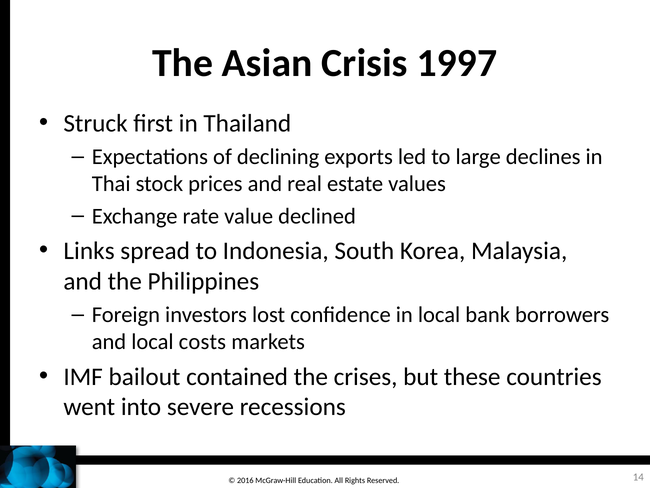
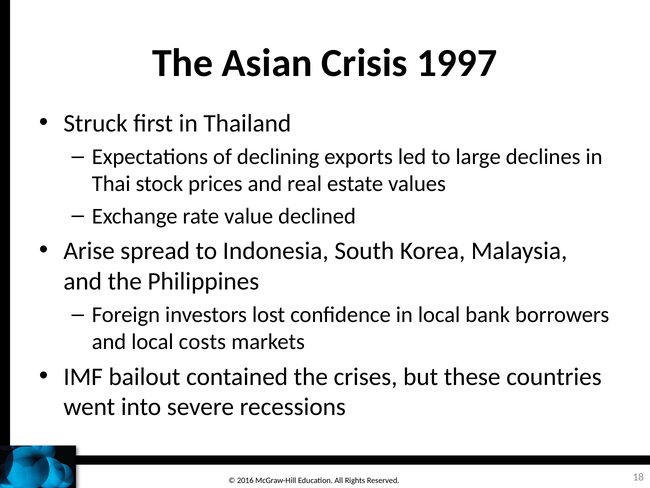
Links: Links -> Arise
14: 14 -> 18
